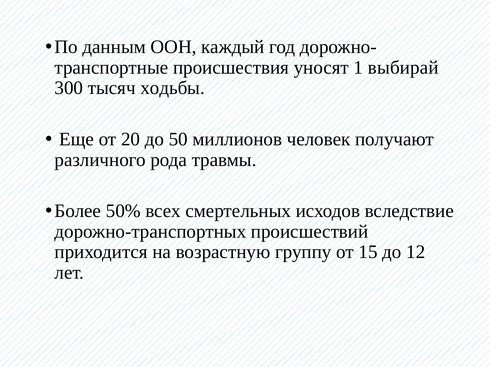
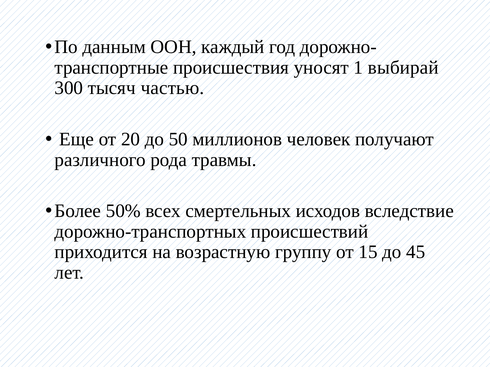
ходьбы: ходьбы -> частью
12: 12 -> 45
